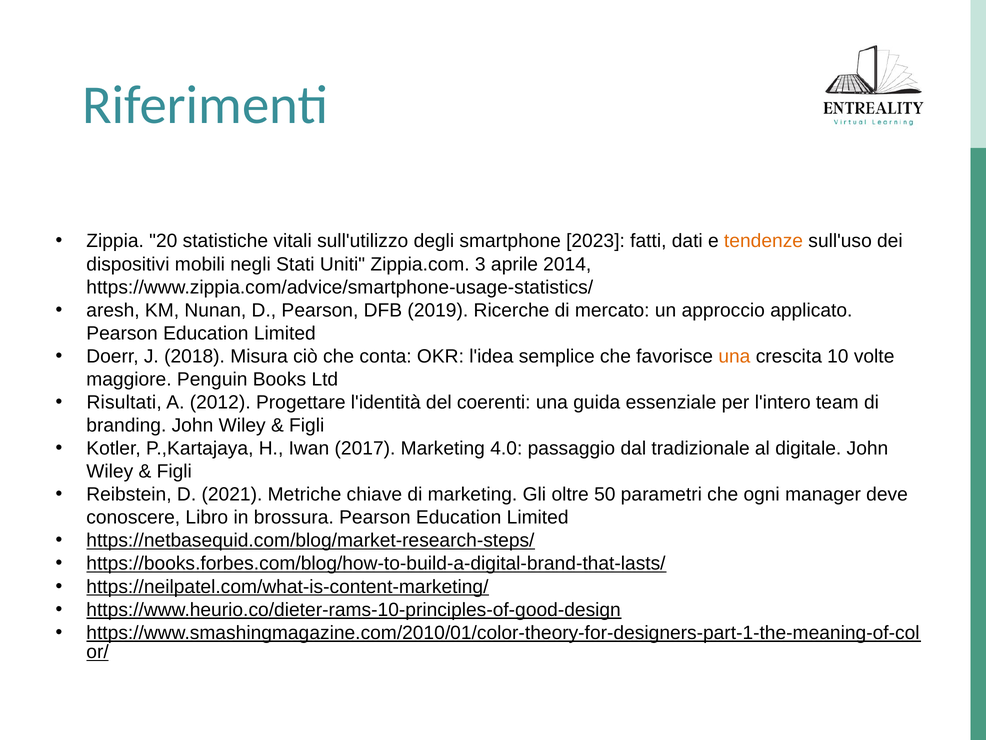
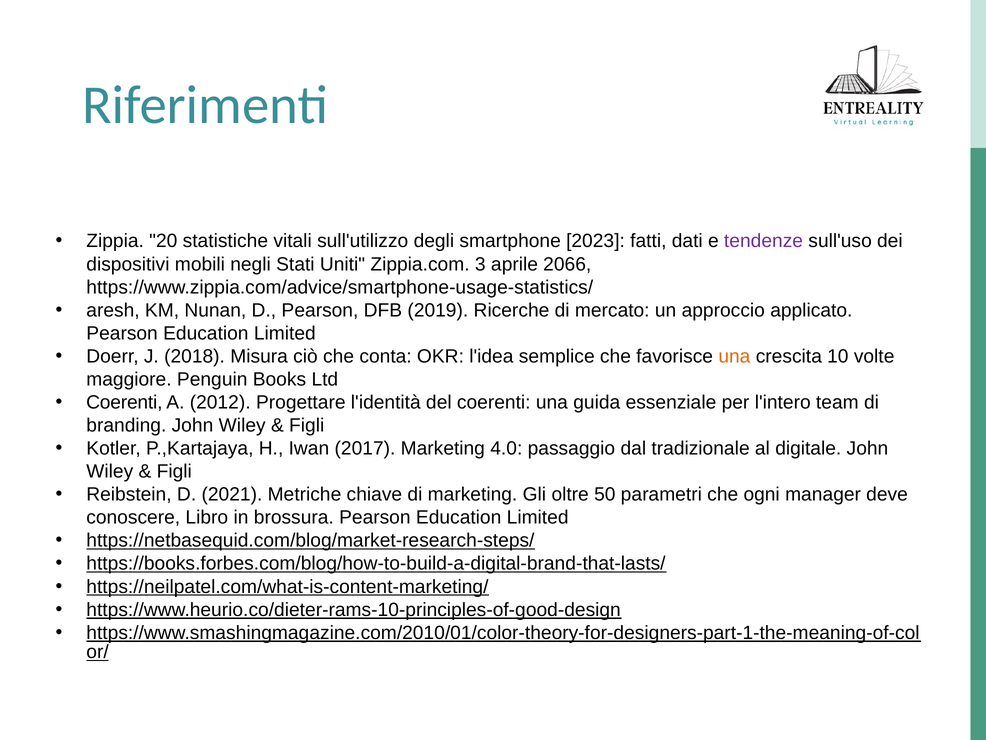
tendenze colour: orange -> purple
2014: 2014 -> 2066
Risultati at (124, 402): Risultati -> Coerenti
